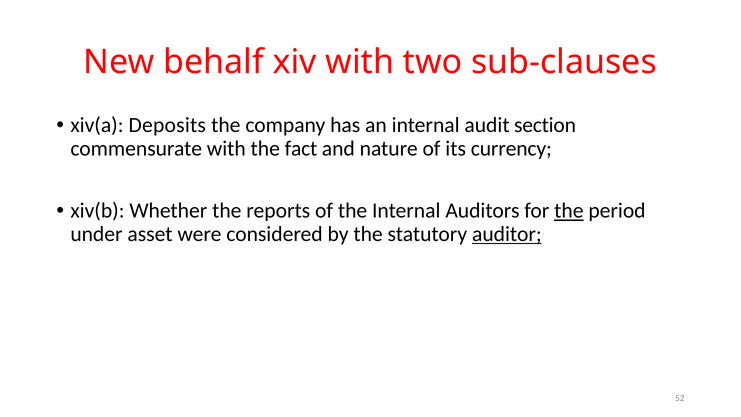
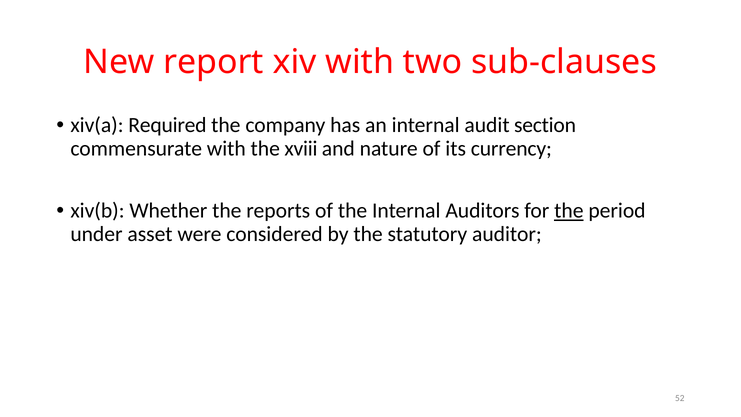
behalf: behalf -> report
Deposits: Deposits -> Required
fact: fact -> xviii
auditor underline: present -> none
